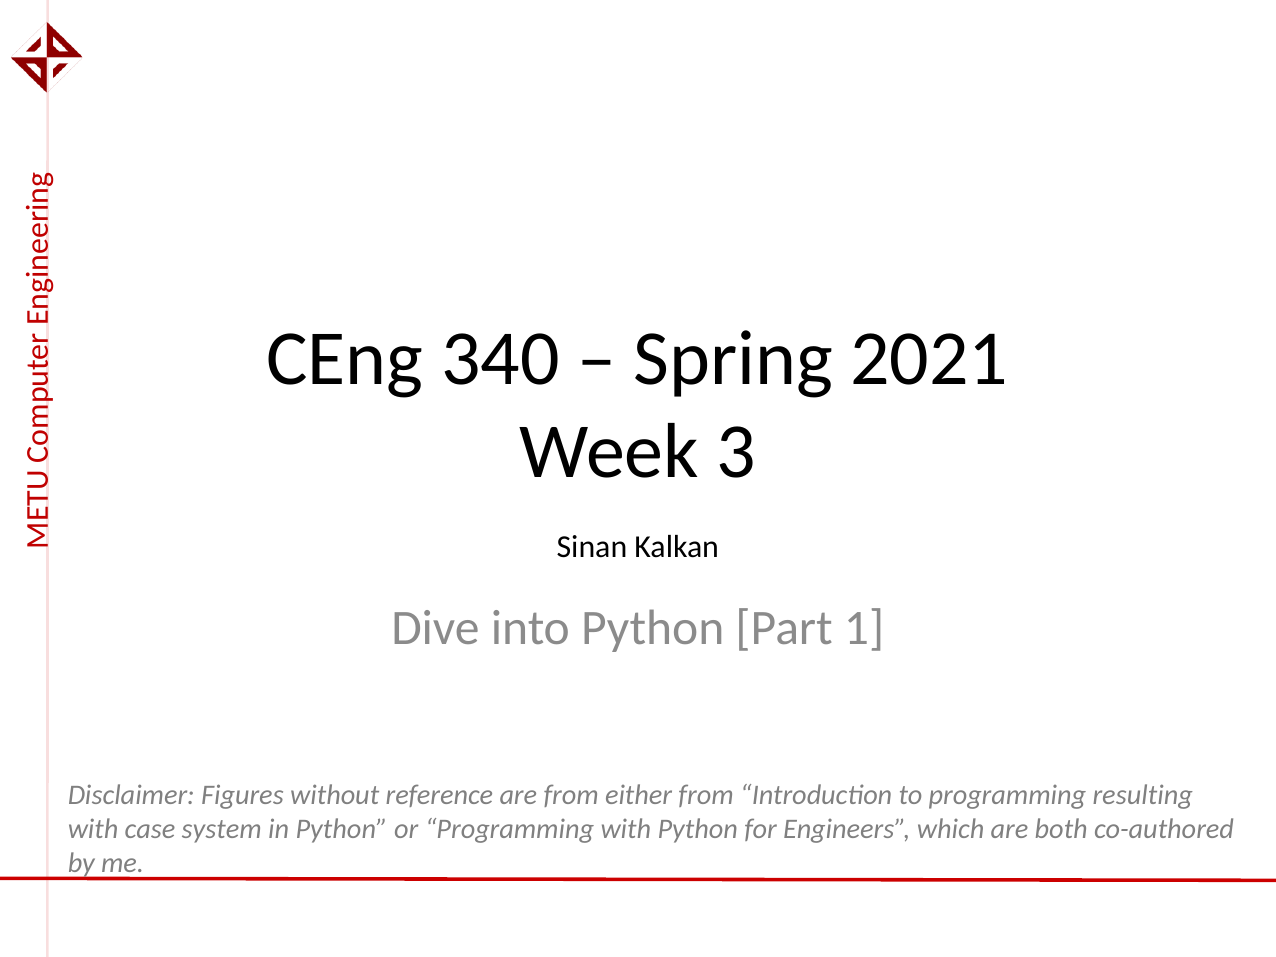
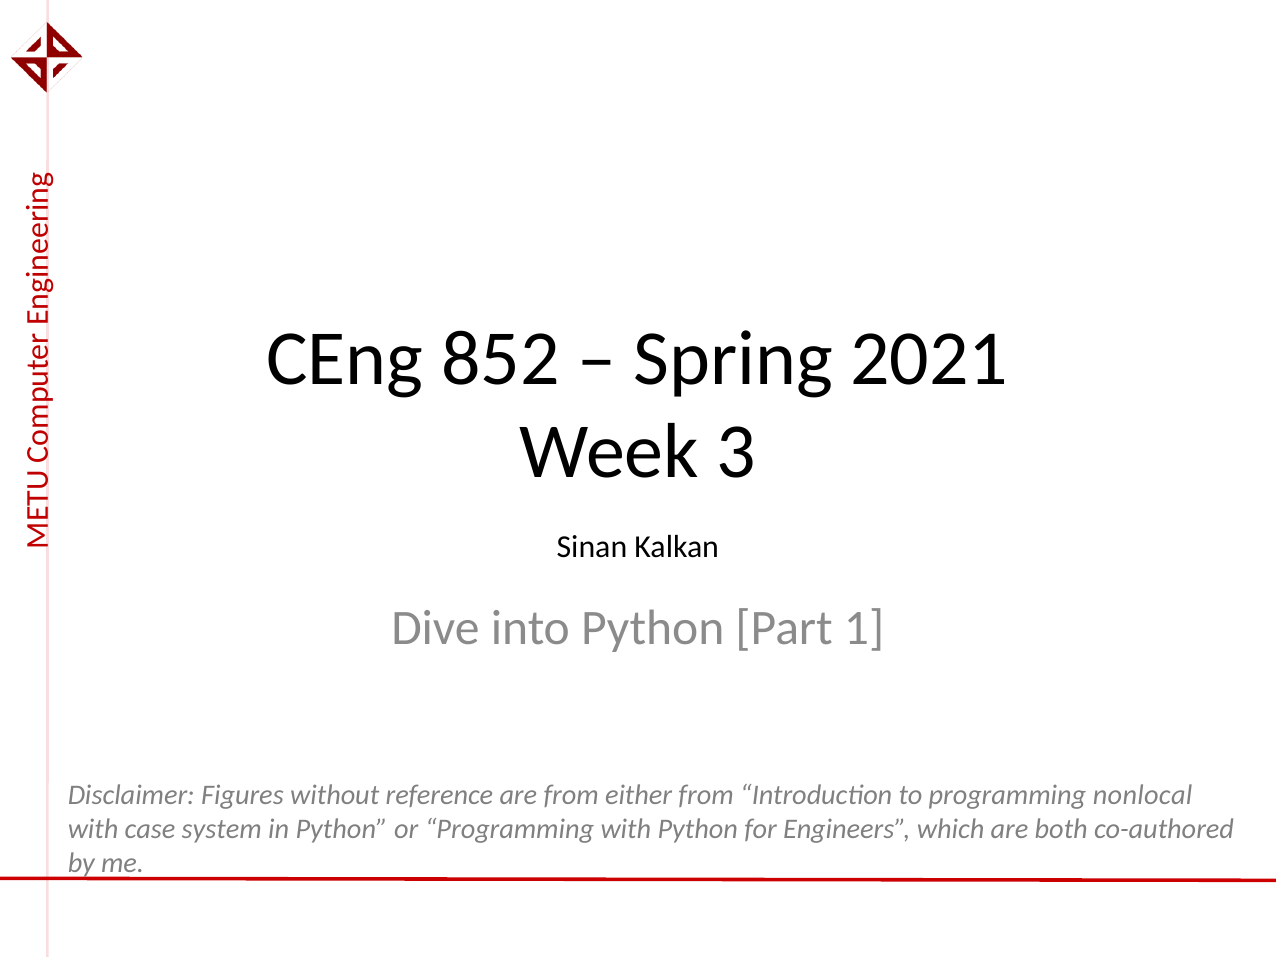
340: 340 -> 852
resulting: resulting -> nonlocal
